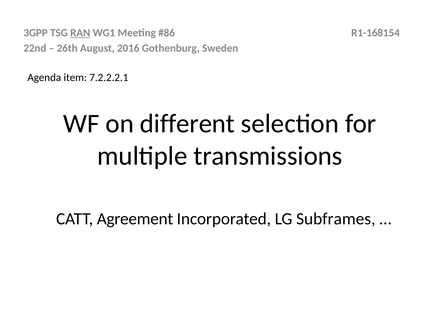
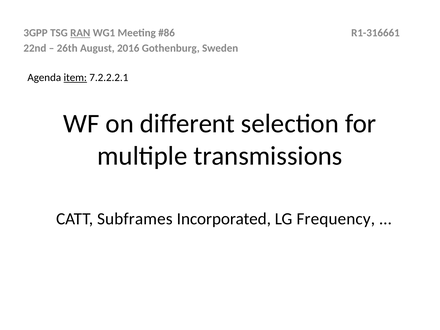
R1-168154: R1-168154 -> R1-316661
item underline: none -> present
Agreement: Agreement -> Subframes
Subframes: Subframes -> Frequency
